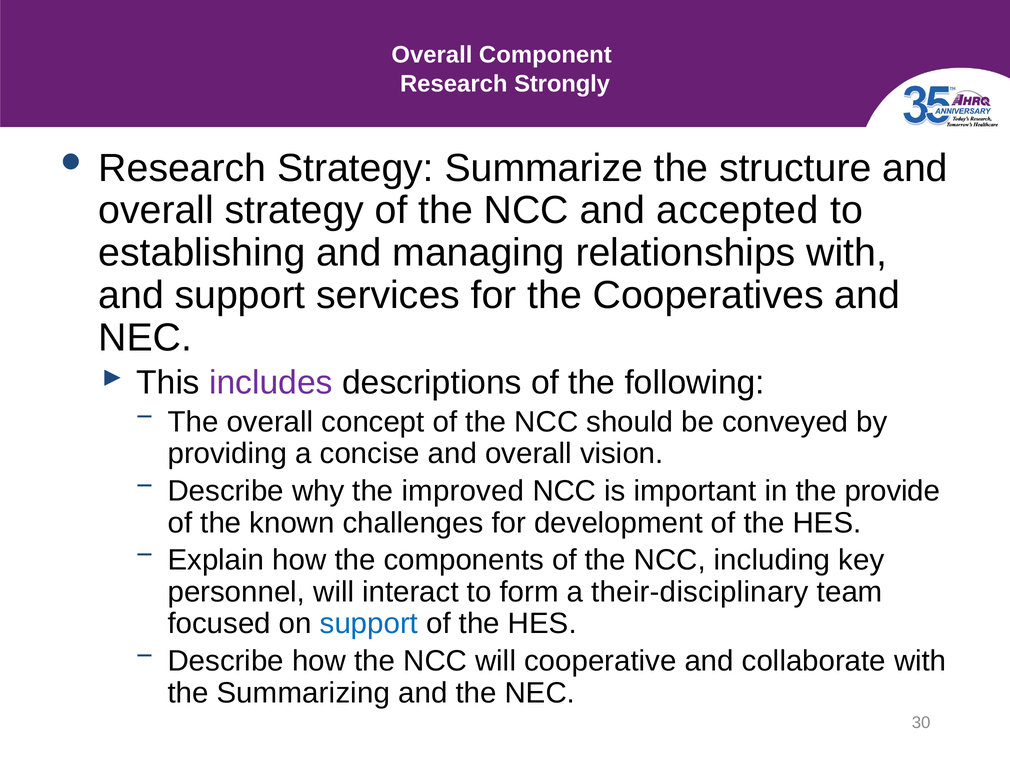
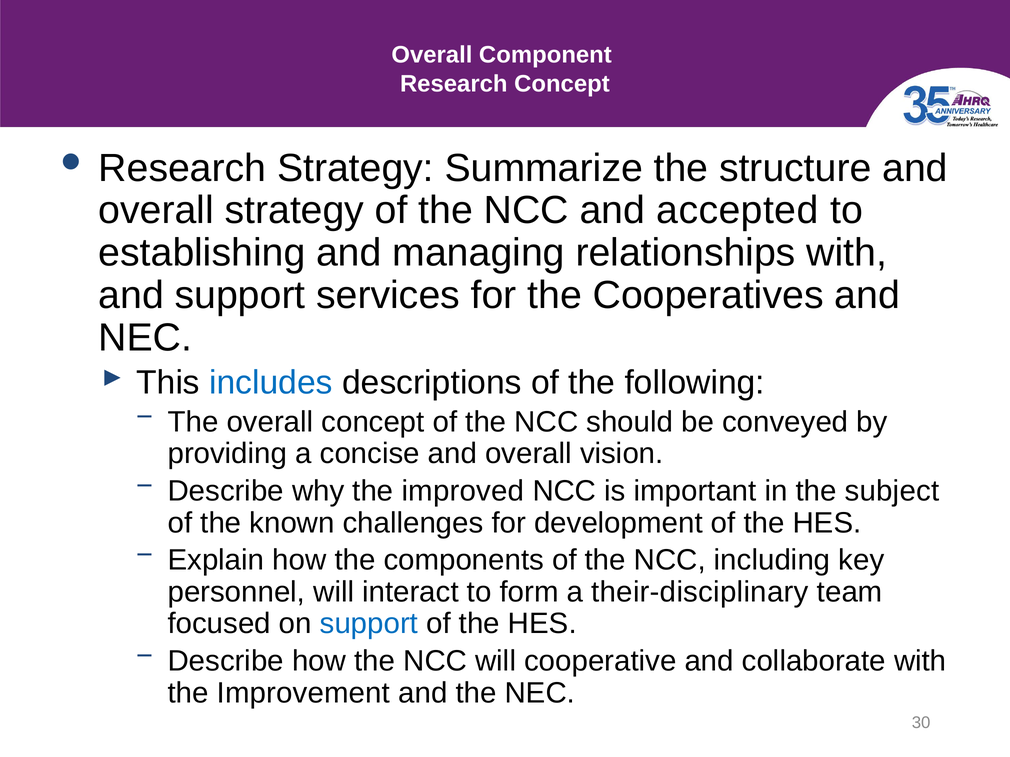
Research Strongly: Strongly -> Concept
includes colour: purple -> blue
provide: provide -> subject
Summarizing: Summarizing -> Improvement
